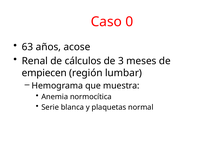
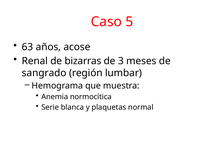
0: 0 -> 5
cálculos: cálculos -> bizarras
empiecen: empiecen -> sangrado
